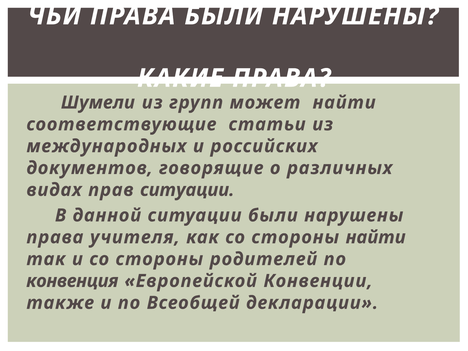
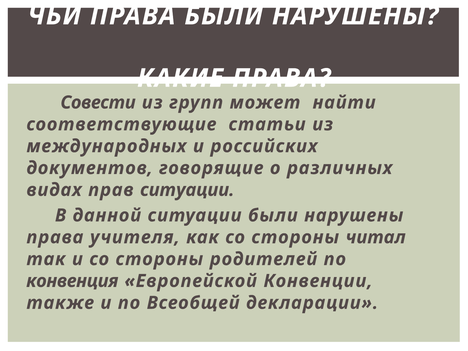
Шумели: Шумели -> Совести
стороны найти: найти -> читал
